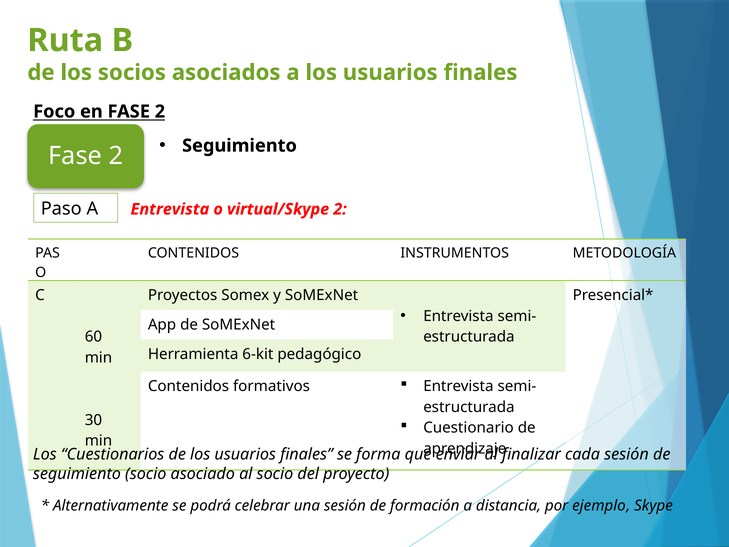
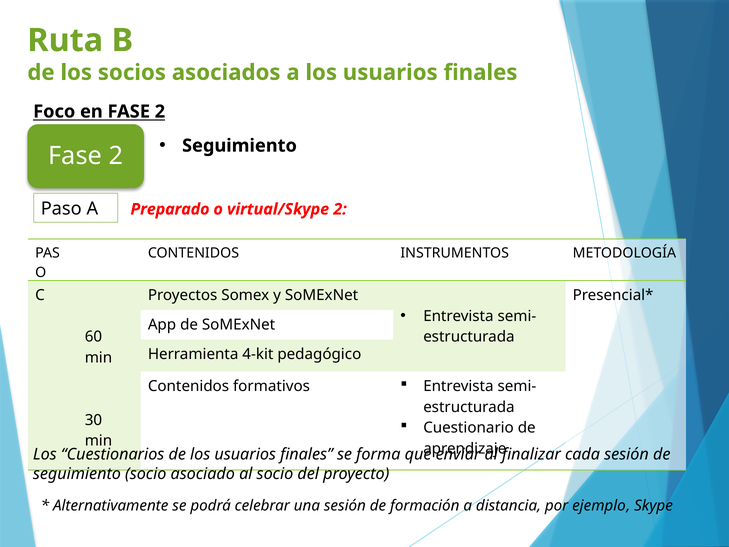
A Entrevista: Entrevista -> Preparado
6-kit: 6-kit -> 4-kit
